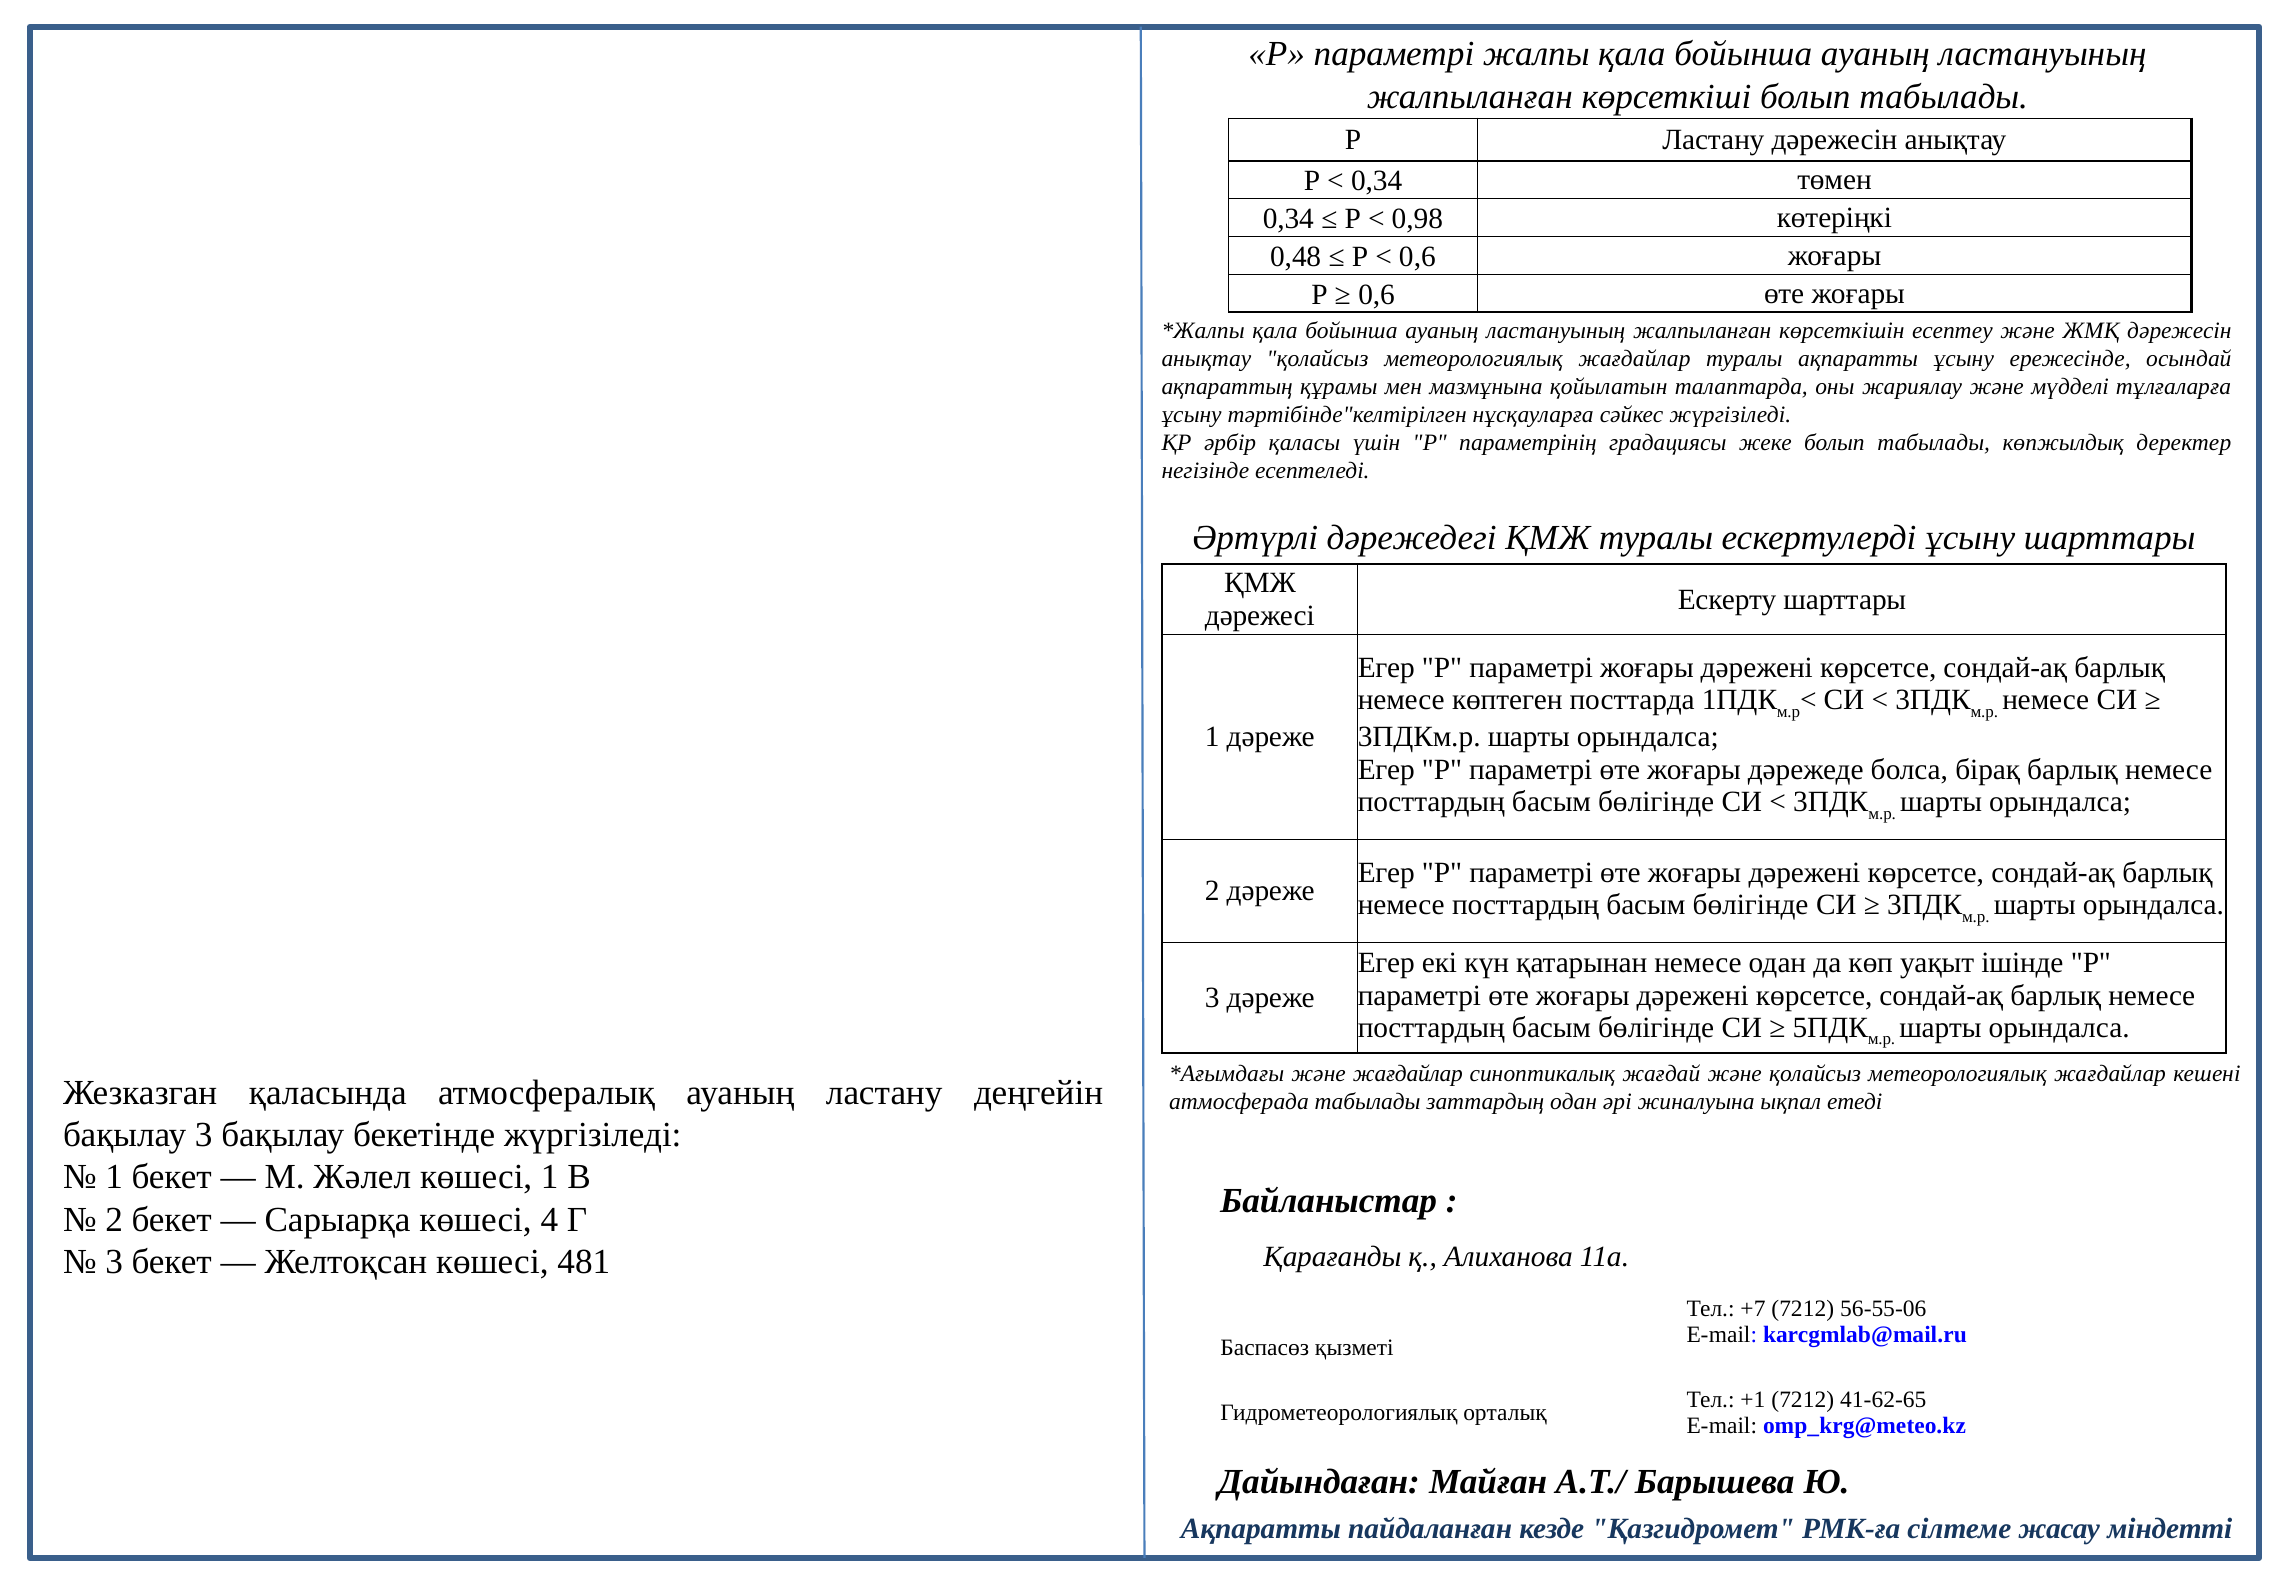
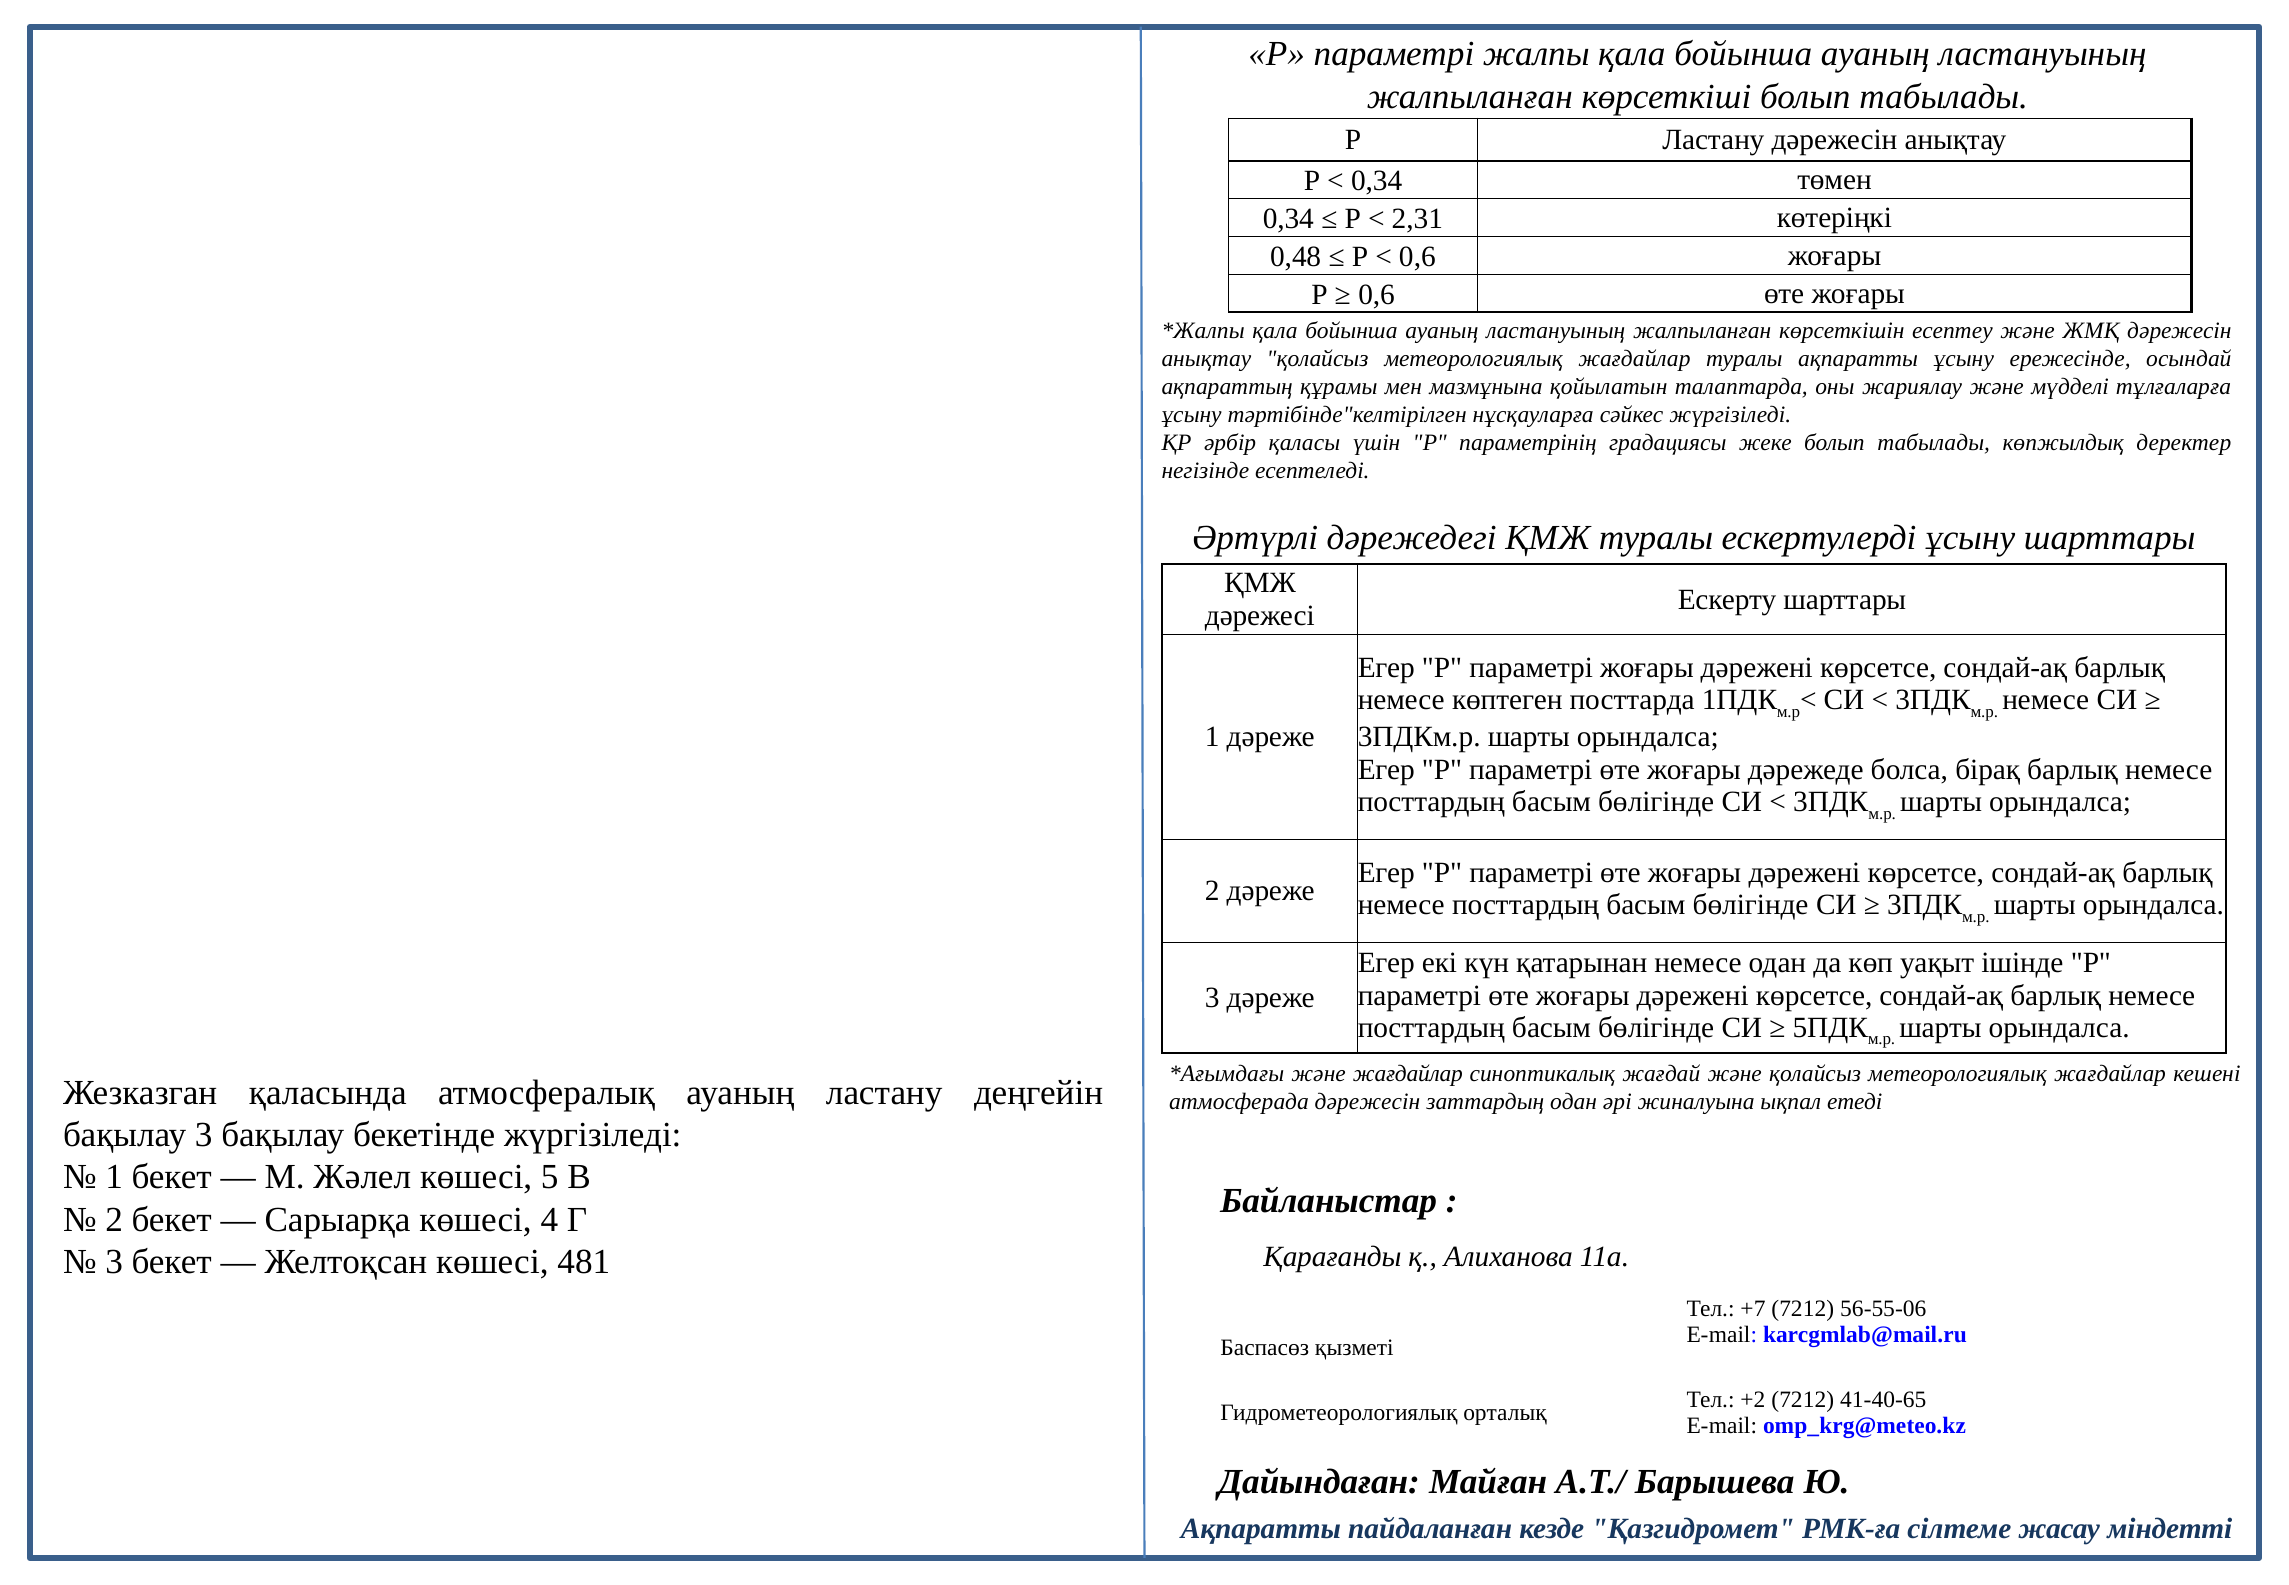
0,98: 0,98 -> 2,31
атмосферада табылады: табылады -> дәрежесін
көшесі 1: 1 -> 5
+1: +1 -> +2
41-62-65: 41-62-65 -> 41-40-65
